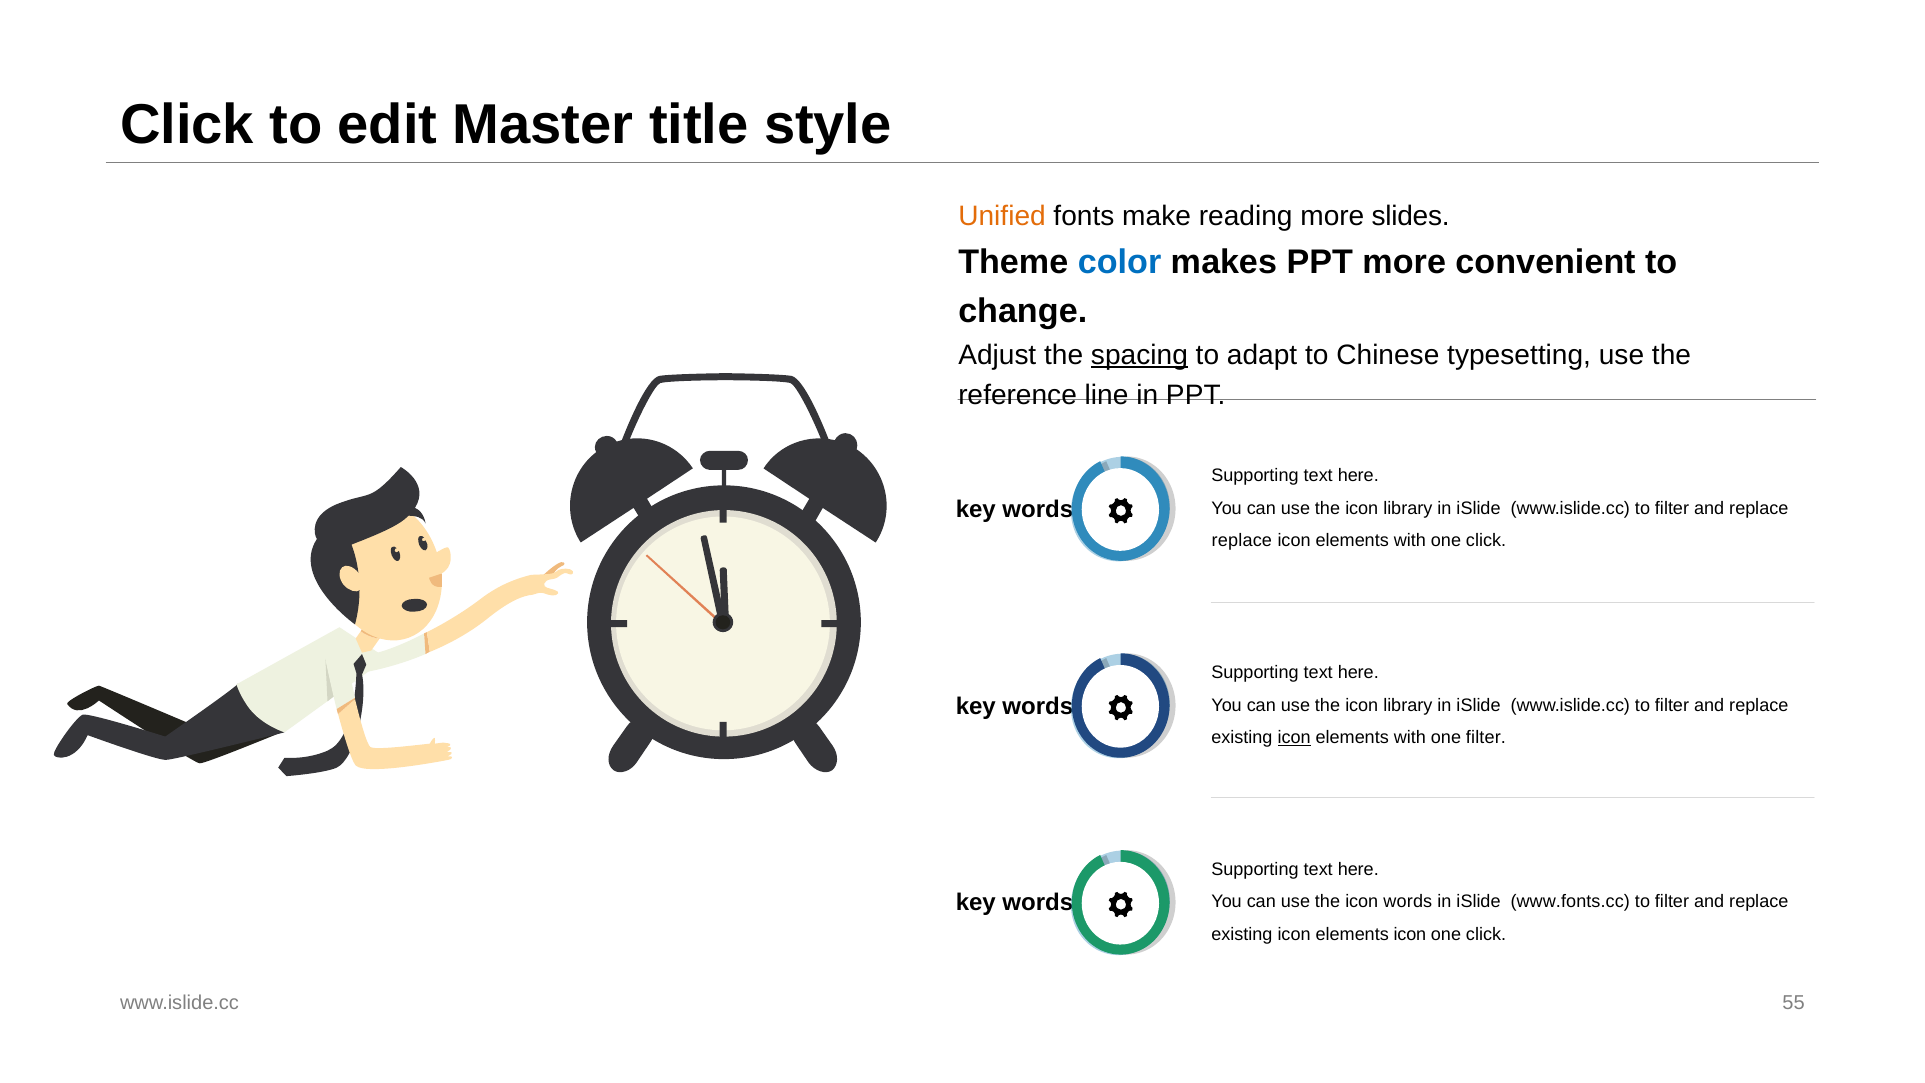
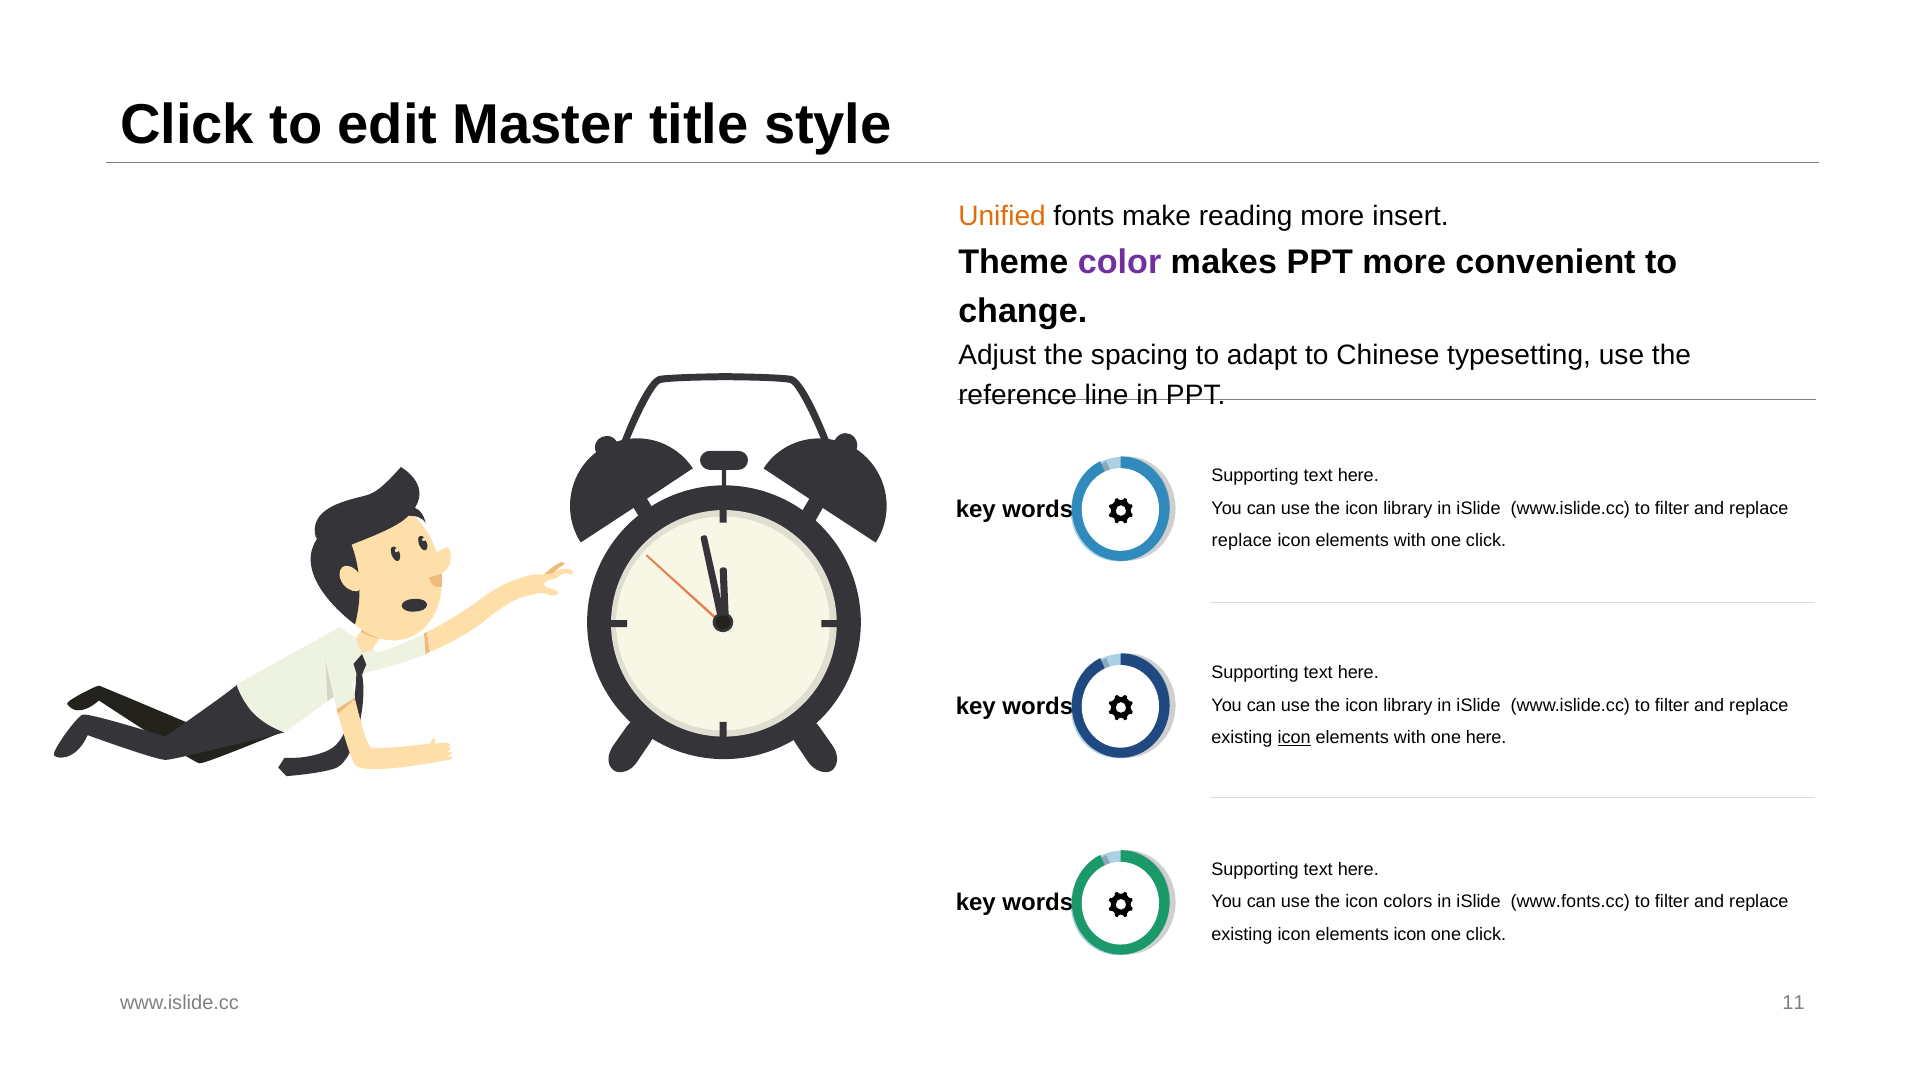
slides: slides -> insert
color colour: blue -> purple
spacing underline: present -> none
one filter: filter -> here
icon words: words -> colors
55: 55 -> 11
